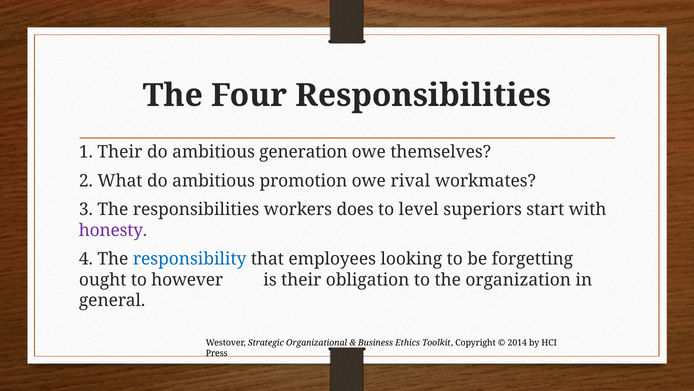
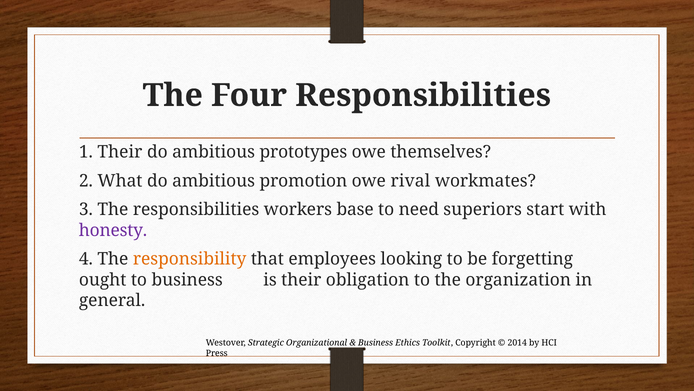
generation: generation -> prototypes
does: does -> base
level: level -> need
responsibility colour: blue -> orange
to however: however -> business
